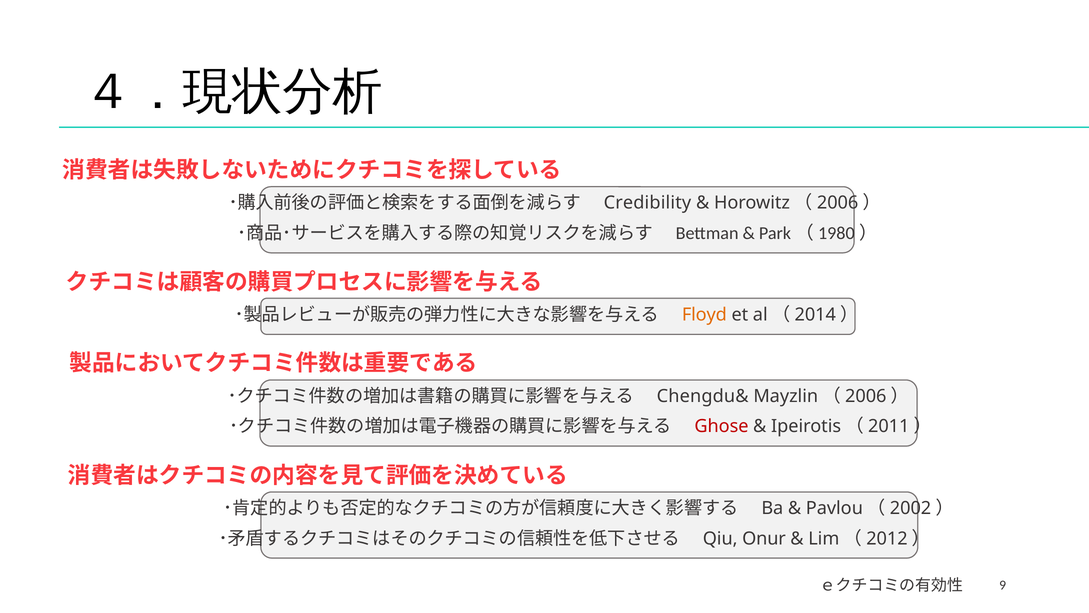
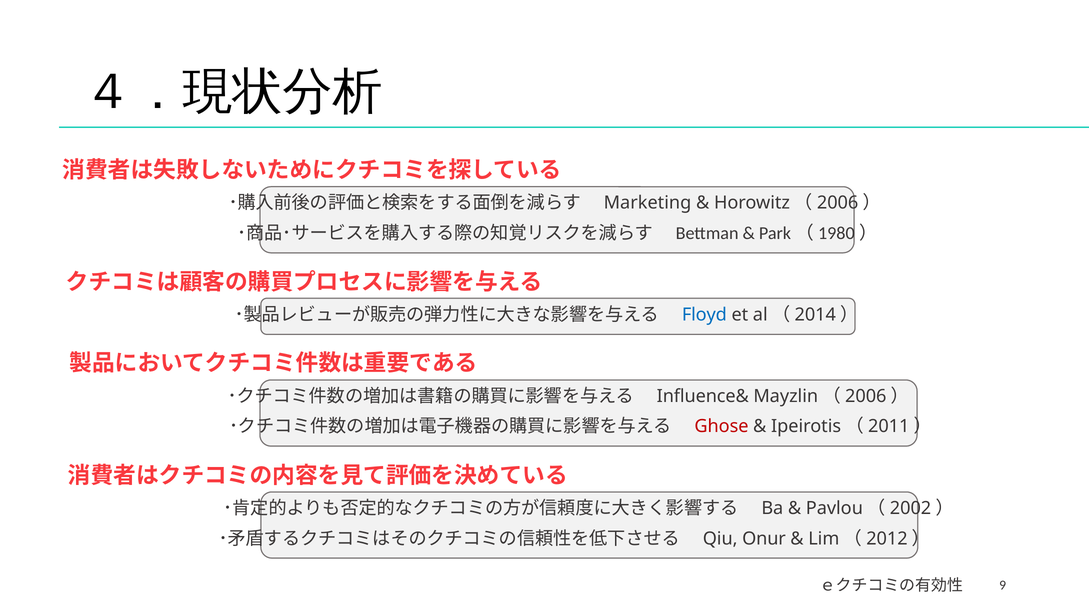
Credibility: Credibility -> Marketing
Floyd colour: orange -> blue
Chengdu&: Chengdu& -> Influence&
